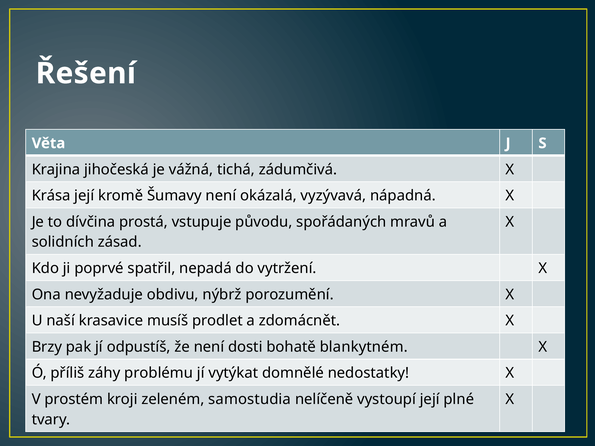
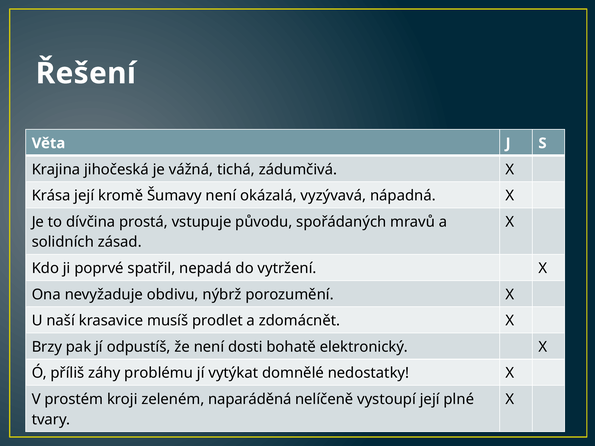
blankytném: blankytném -> elektronický
samostudia: samostudia -> naparáděná
